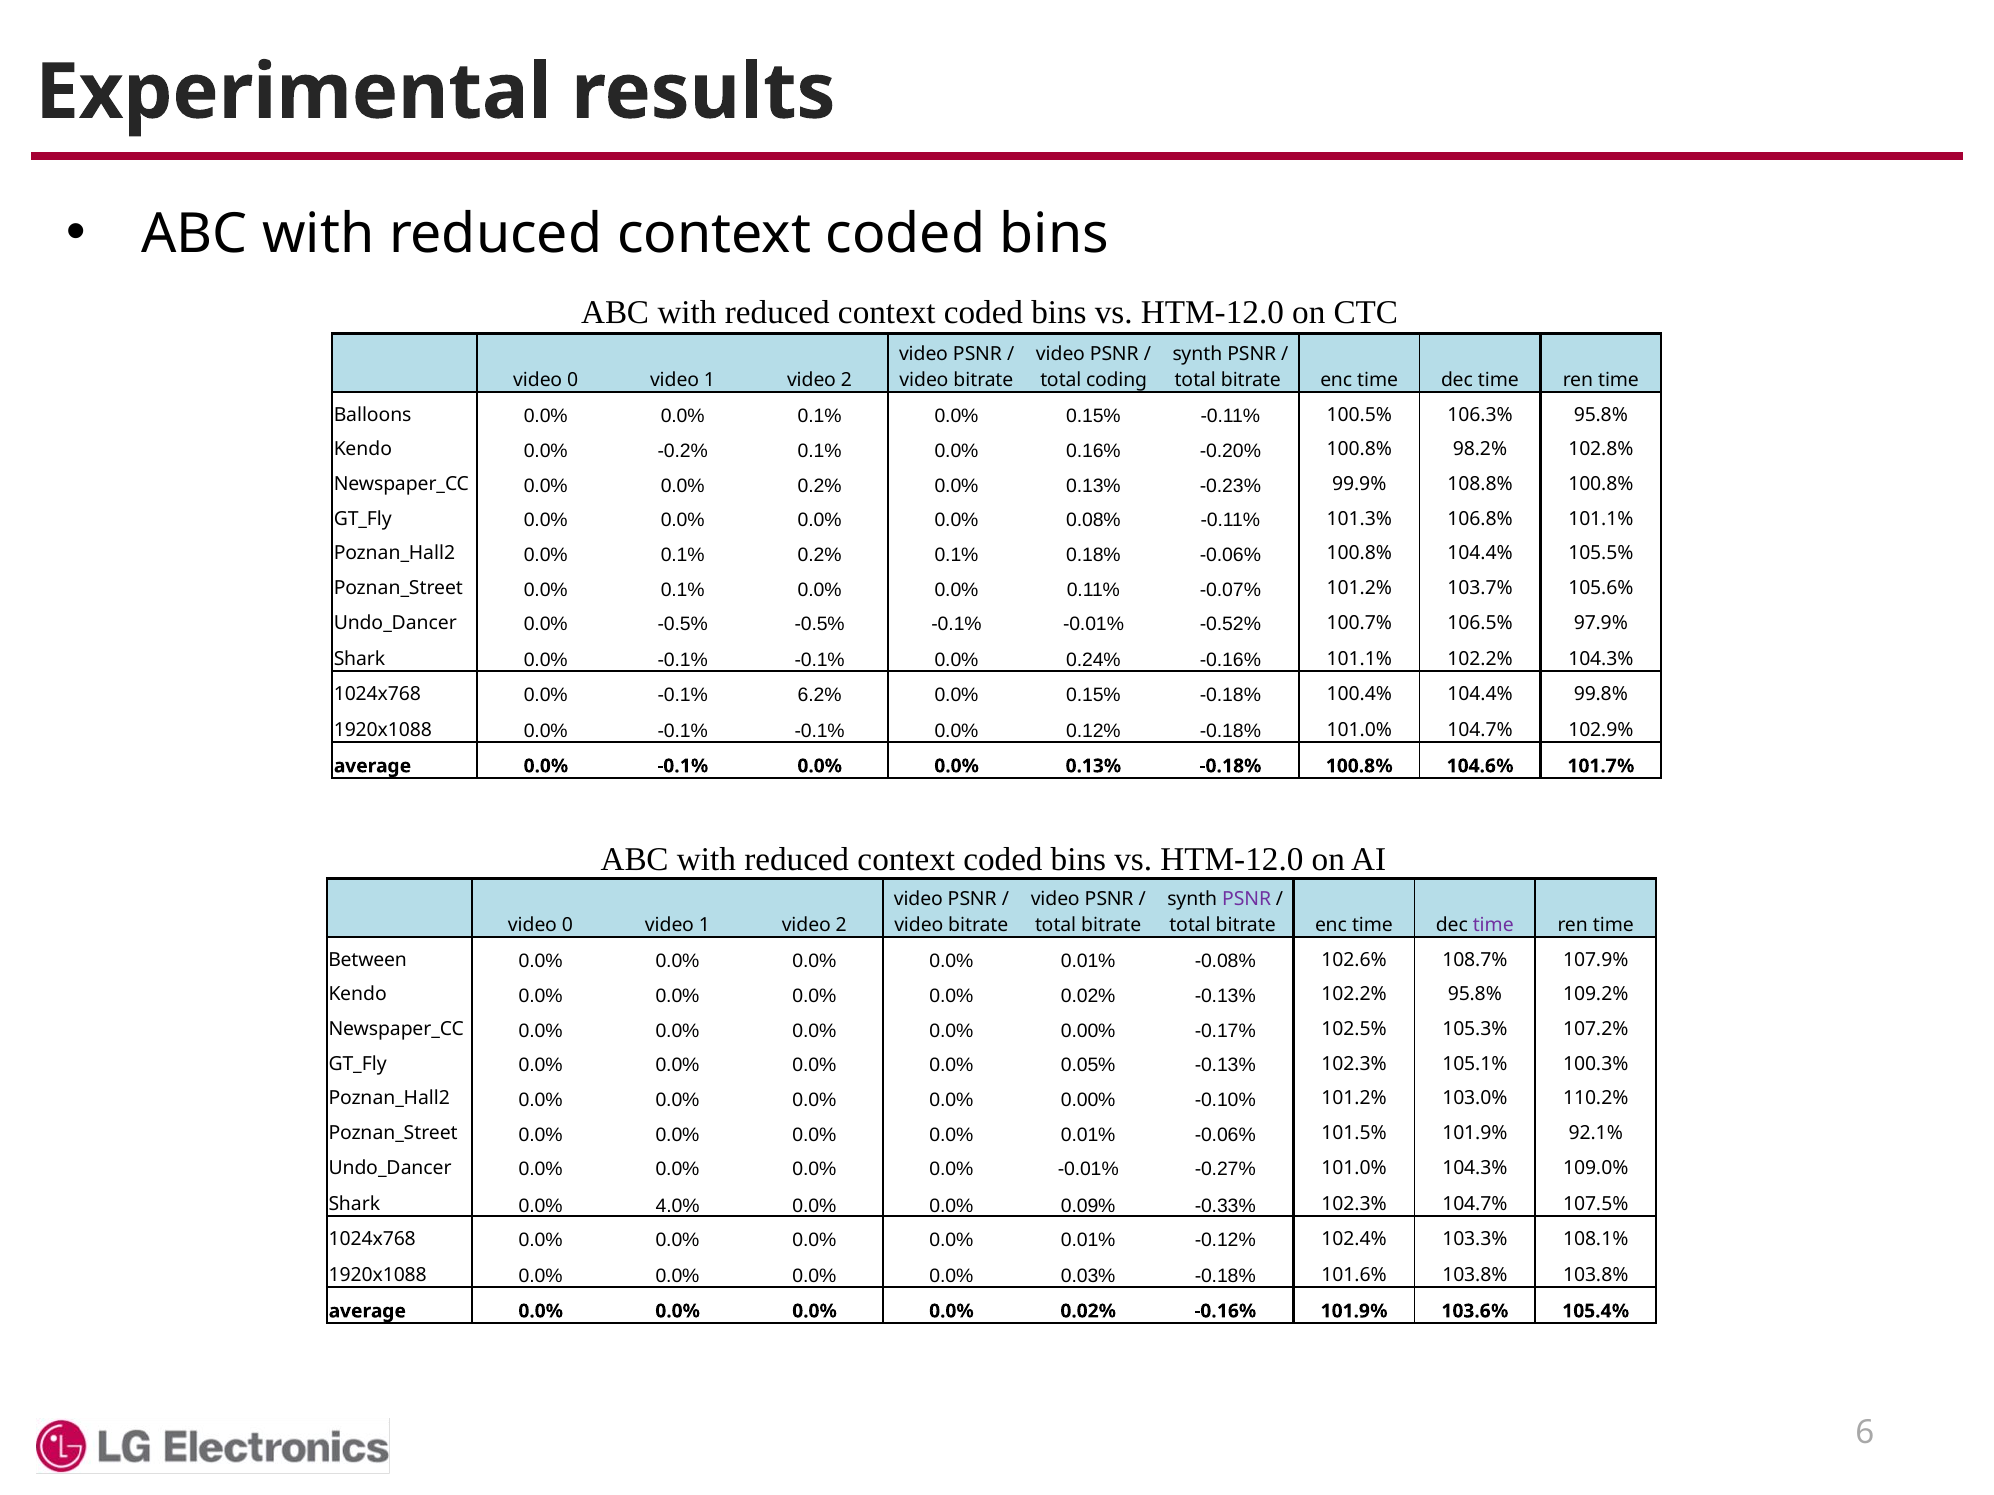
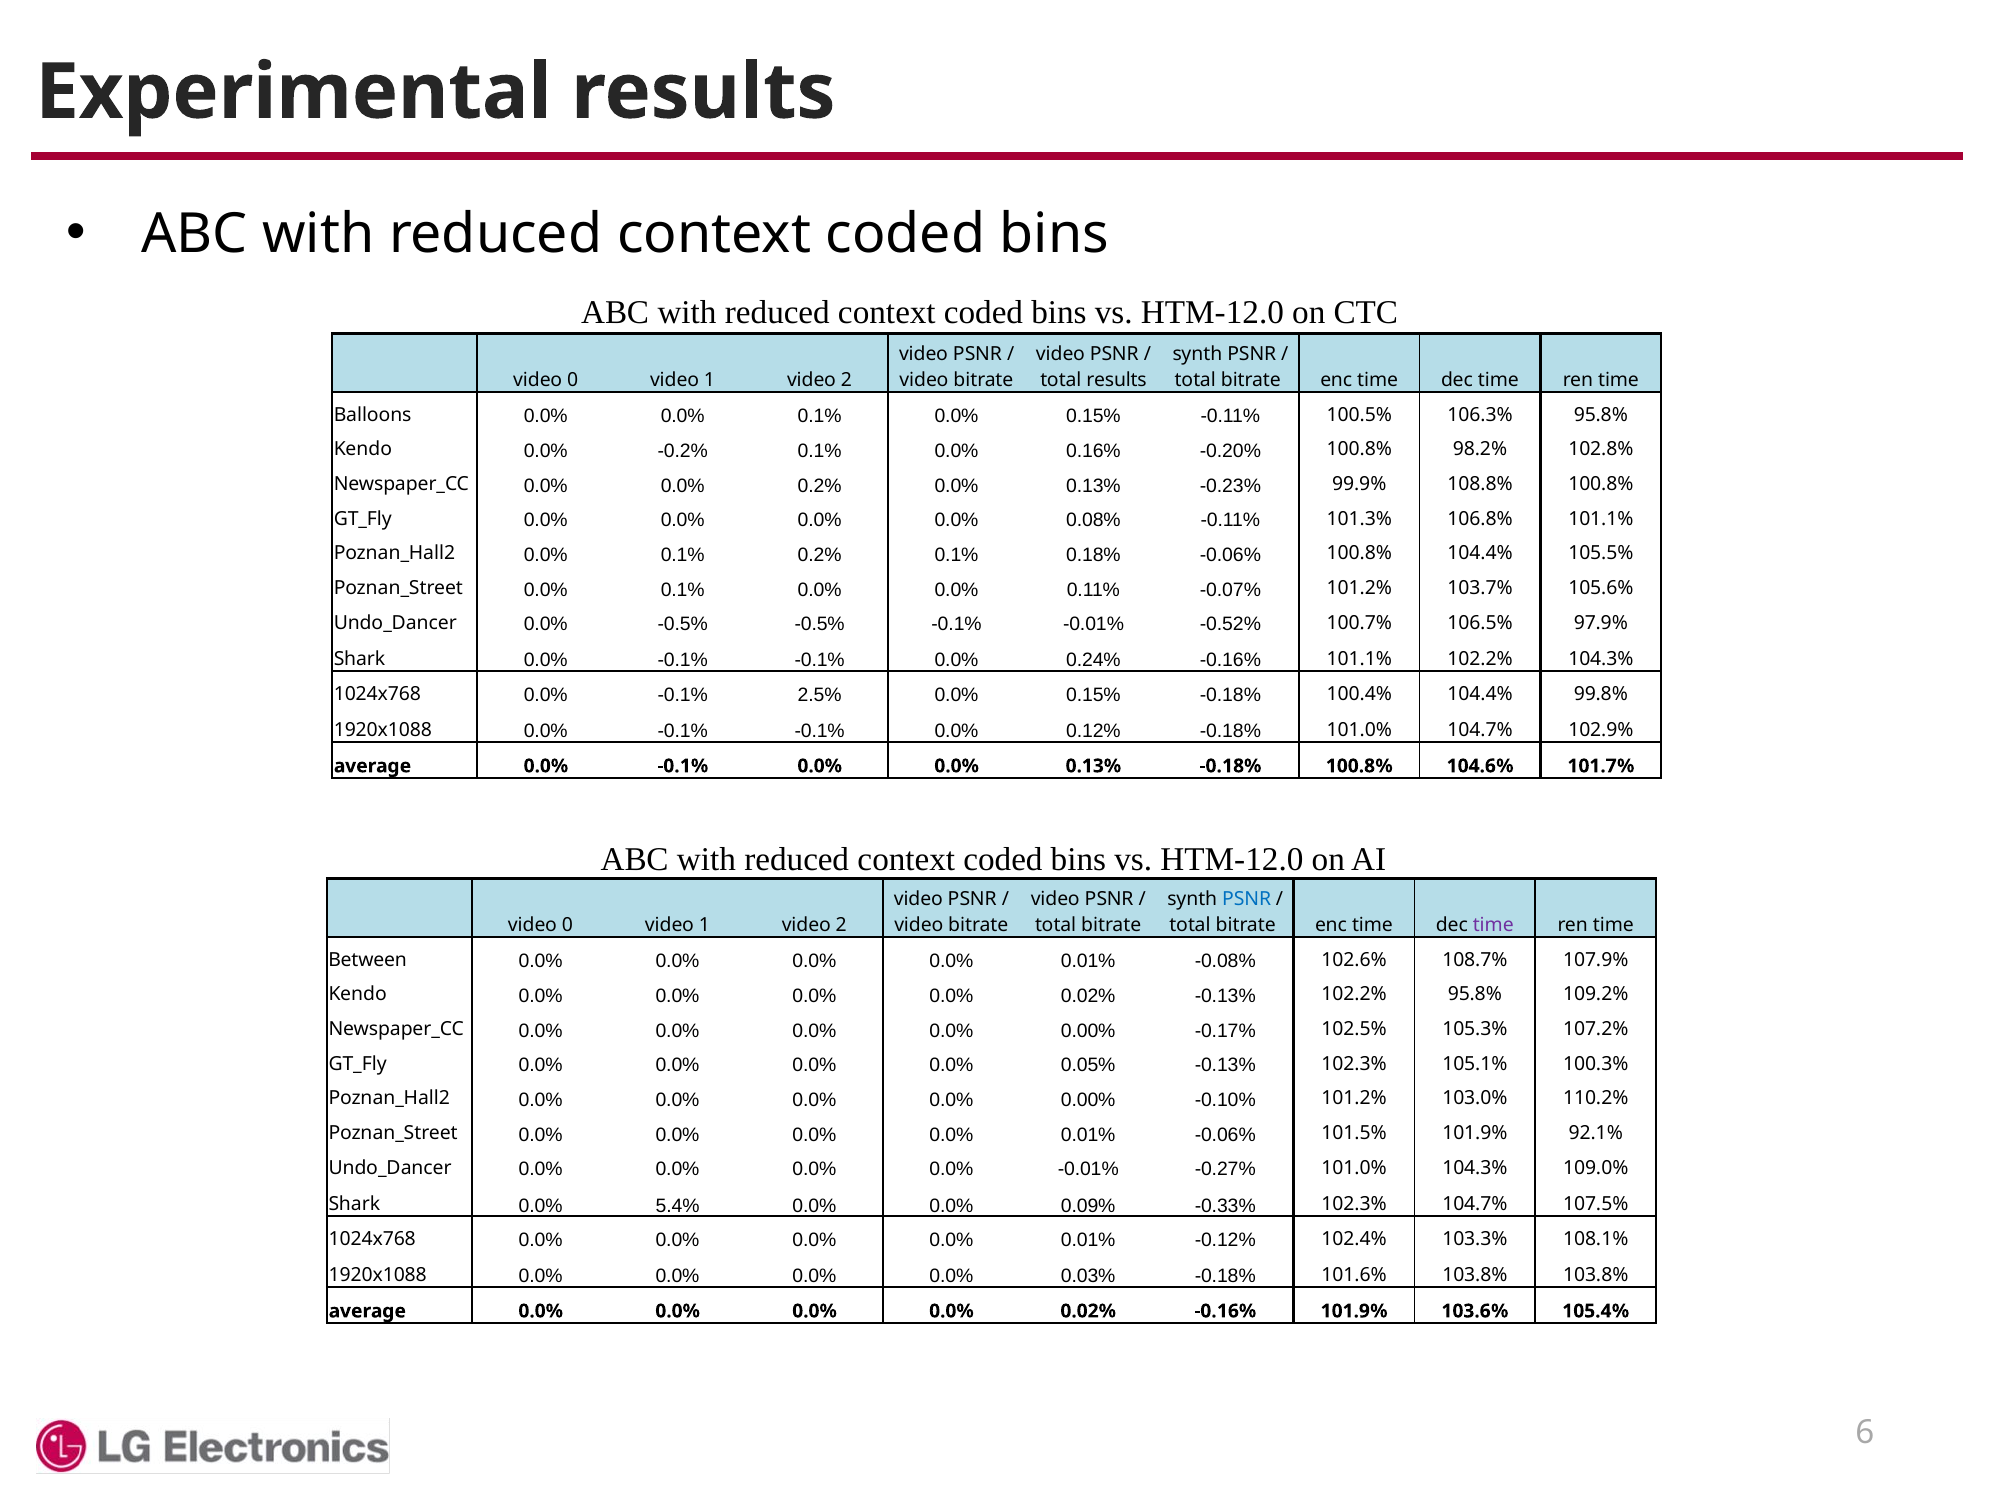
total coding: coding -> results
6.2%: 6.2% -> 2.5%
PSNR at (1247, 899) colour: purple -> blue
4.0%: 4.0% -> 5.4%
